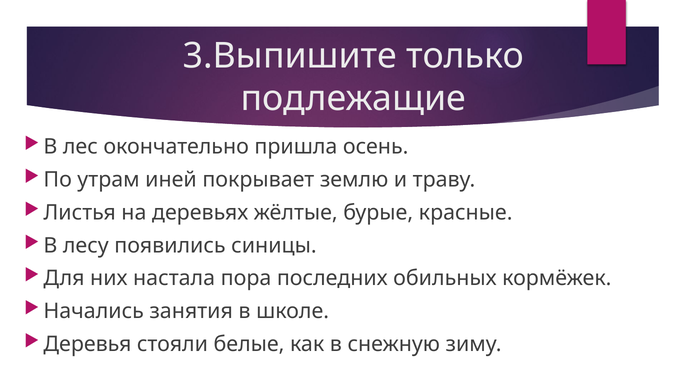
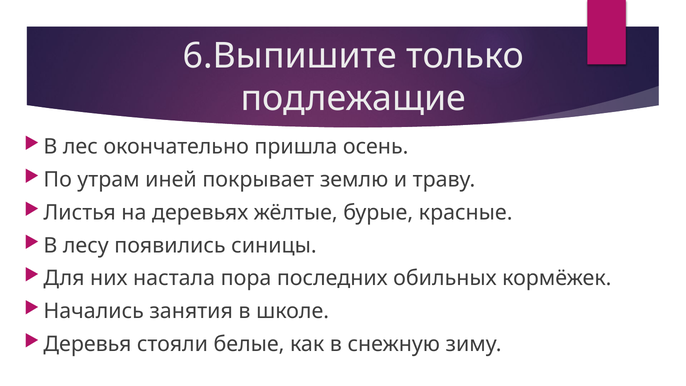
3.Выпишите: 3.Выпишите -> 6.Выпишите
